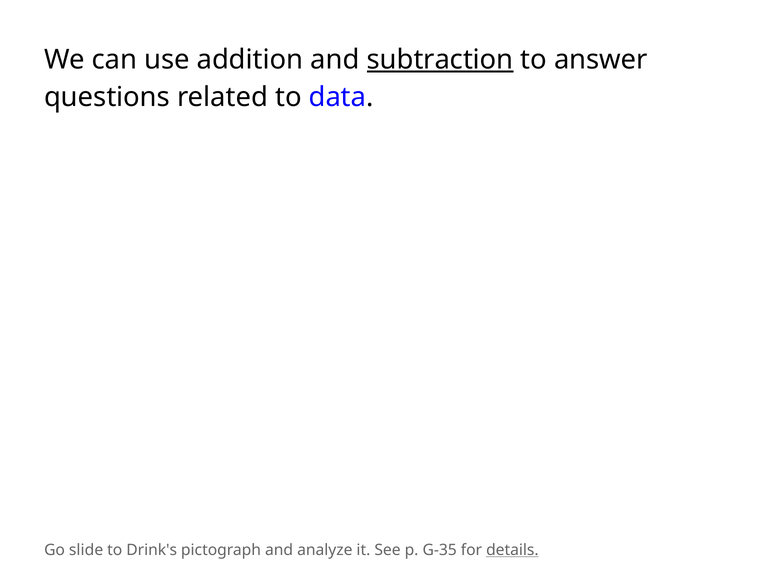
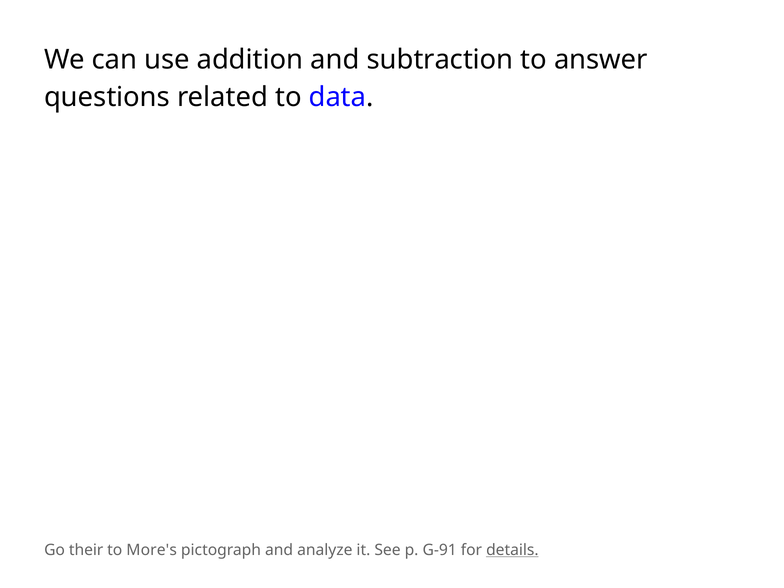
subtraction underline: present -> none
slide: slide -> their
Drink's: Drink's -> More's
G-35: G-35 -> G-91
